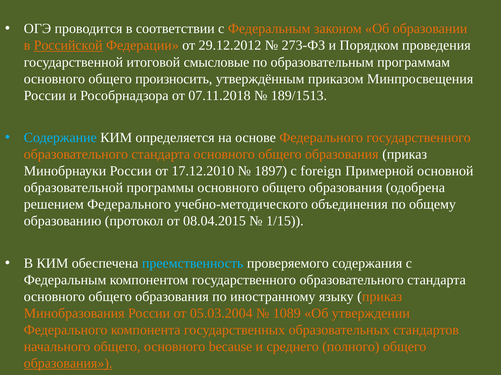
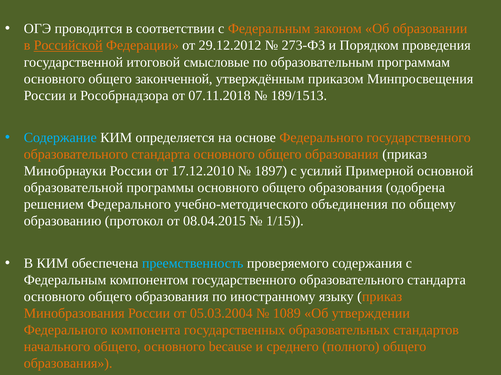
произносить: произносить -> законченной
foreign: foreign -> усилий
образования at (68, 364) underline: present -> none
